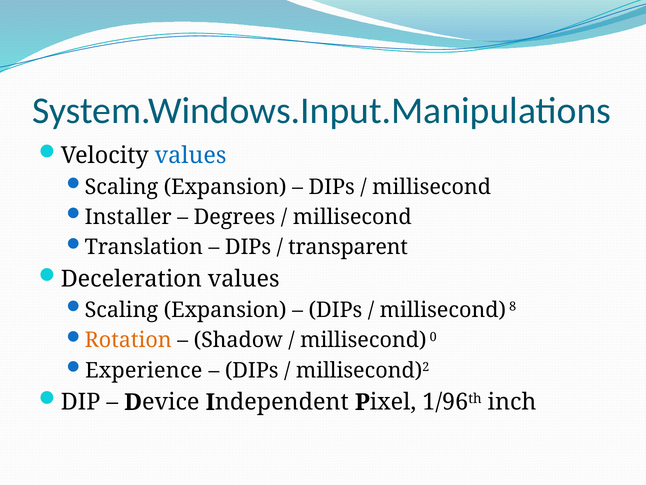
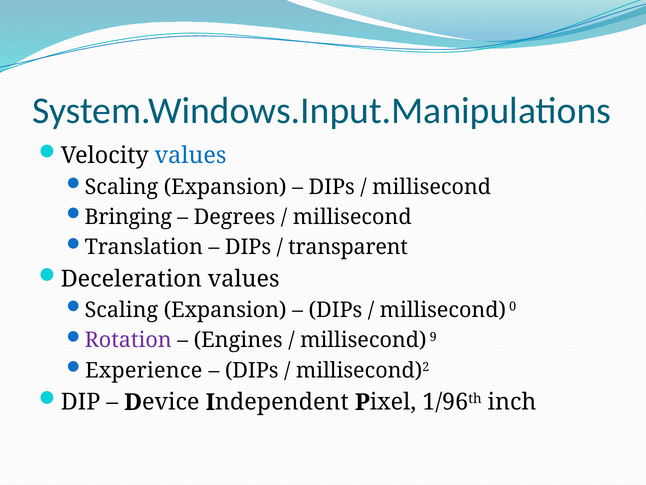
Installer: Installer -> Bringing
8: 8 -> 0
Rotation colour: orange -> purple
Shadow: Shadow -> Engines
0: 0 -> 9
